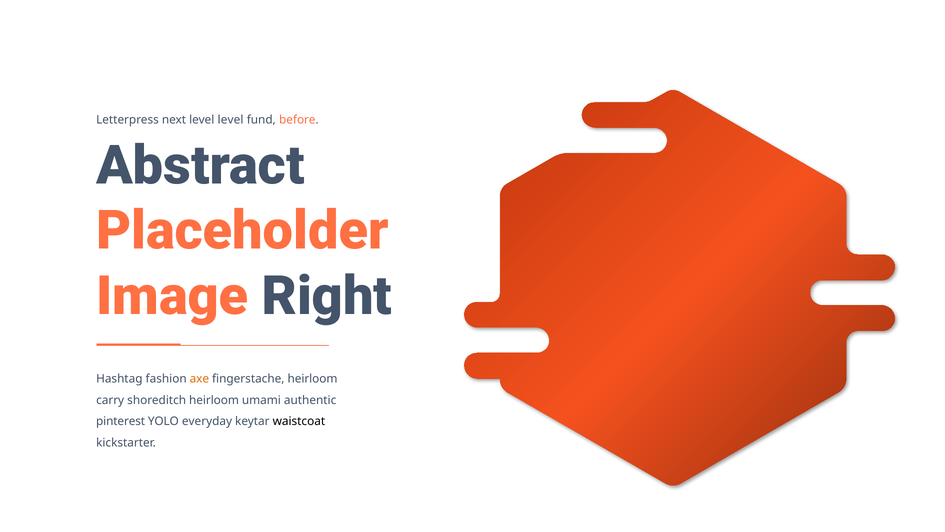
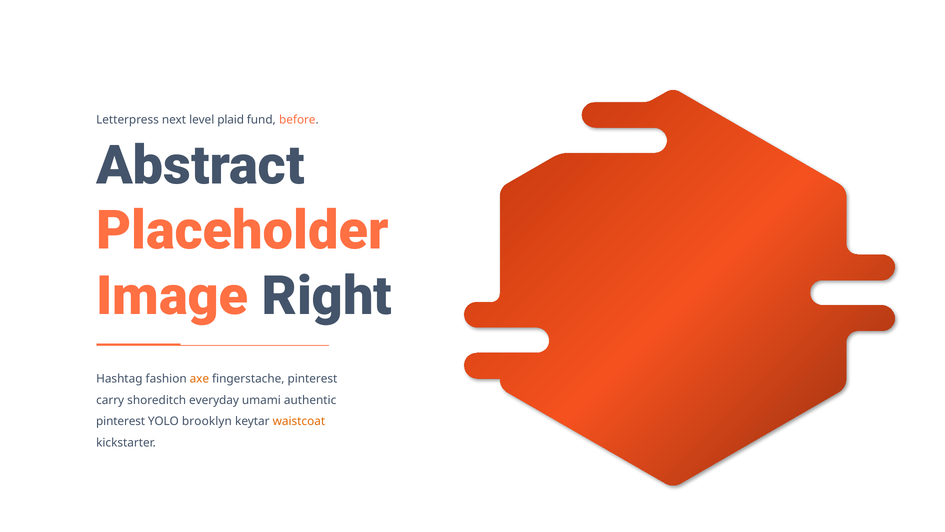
level level: level -> plaid
fingerstache heirloom: heirloom -> pinterest
shoreditch heirloom: heirloom -> everyday
everyday: everyday -> brooklyn
waistcoat colour: black -> orange
